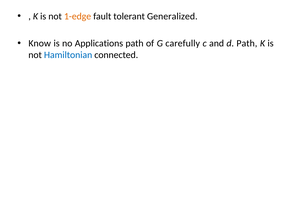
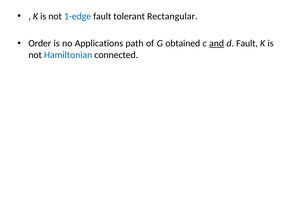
1-edge colour: orange -> blue
Generalized: Generalized -> Rectangular
Know: Know -> Order
carefully: carefully -> obtained
and underline: none -> present
d Path: Path -> Fault
